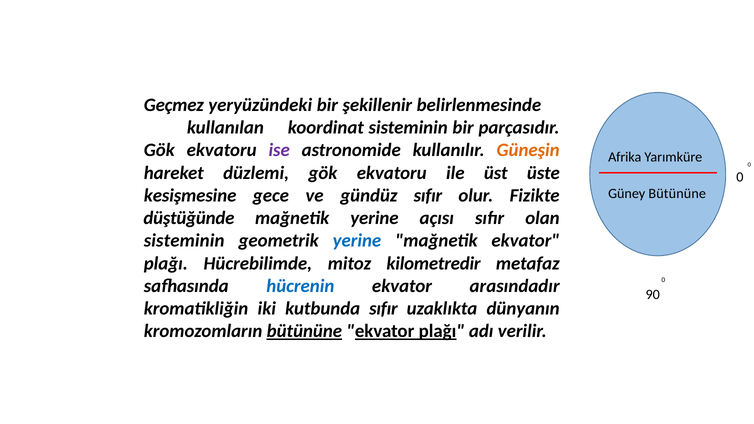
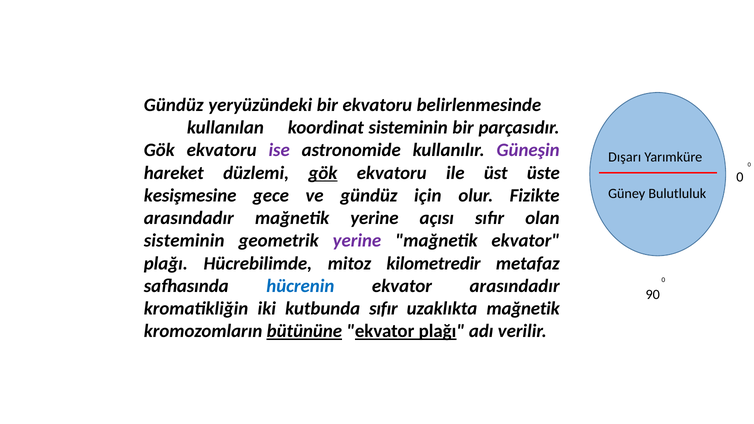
Geçmez at (174, 105): Geçmez -> Gündüz
bir şekillenir: şekillenir -> ekvatoru
Güneşin colour: orange -> purple
Afrika: Afrika -> Dışarı
gök at (323, 173) underline: none -> present
gündüz sıfır: sıfır -> için
Güney Bütününe: Bütününe -> Bulutluluk
düştüğünde at (189, 218): düştüğünde -> arasındadır
yerine at (357, 241) colour: blue -> purple
uzaklıkta dünyanın: dünyanın -> mağnetik
